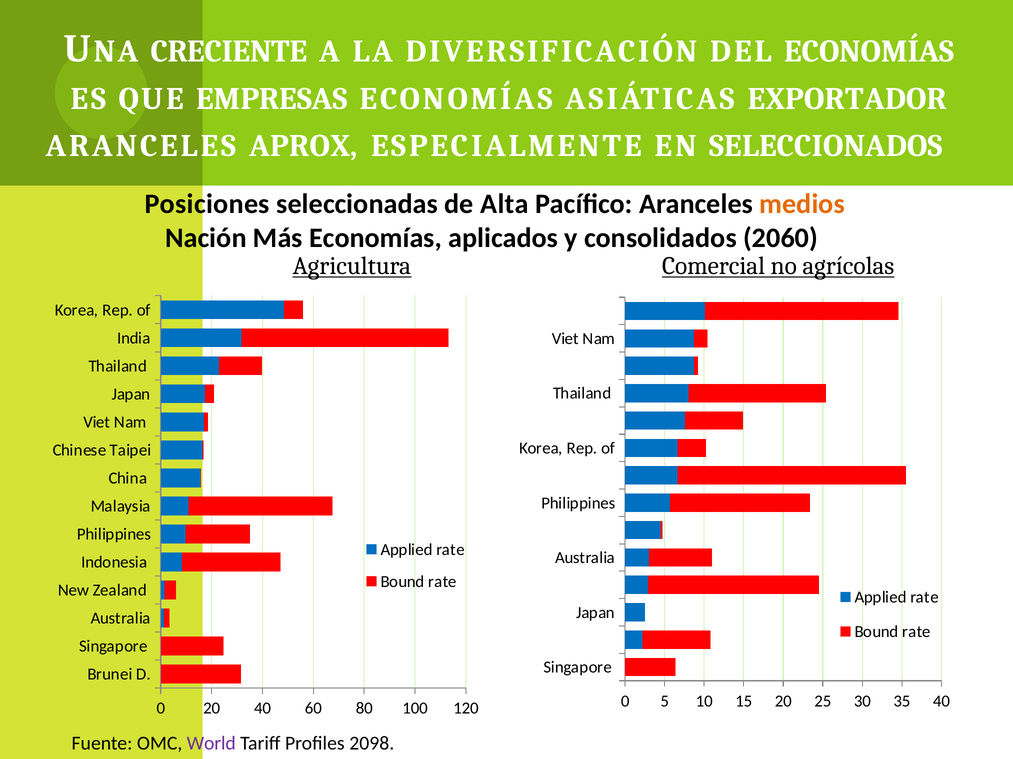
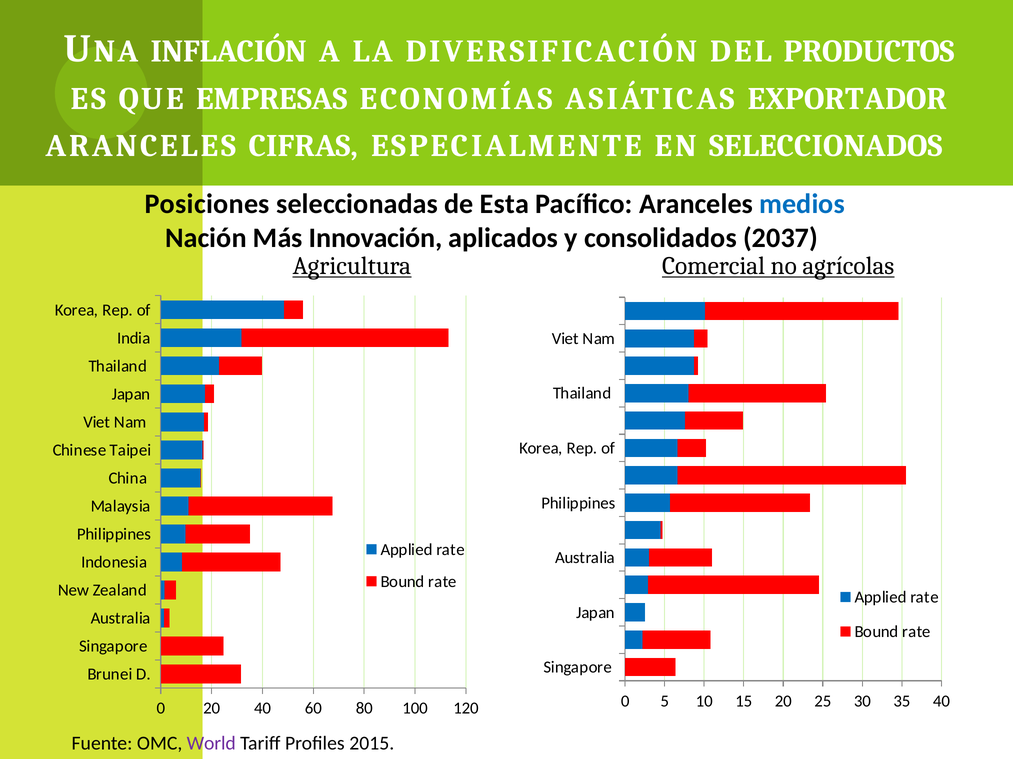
CRECIENTE: CRECIENTE -> INFLACIÓN
DEL ECONOMÍAS: ECONOMÍAS -> PRODUCTOS
APROX: APROX -> CIFRAS
Alta: Alta -> Esta
medios colour: orange -> blue
Más Economías: Economías -> Innovación
2060: 2060 -> 2037
2098: 2098 -> 2015
